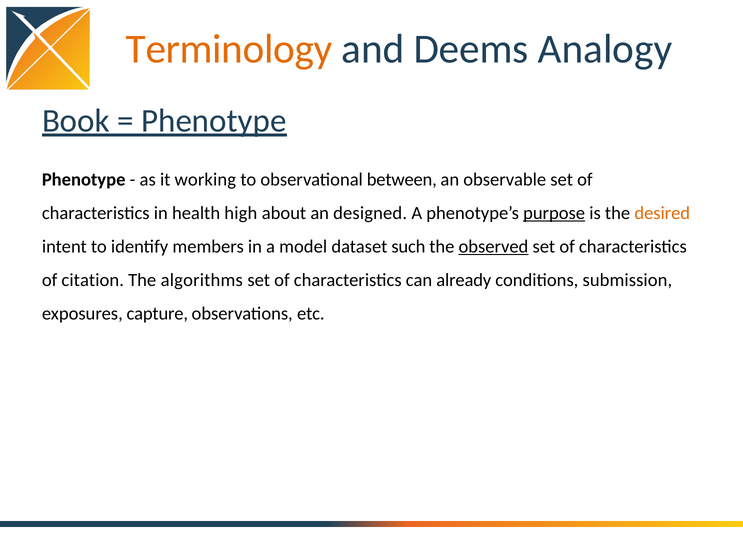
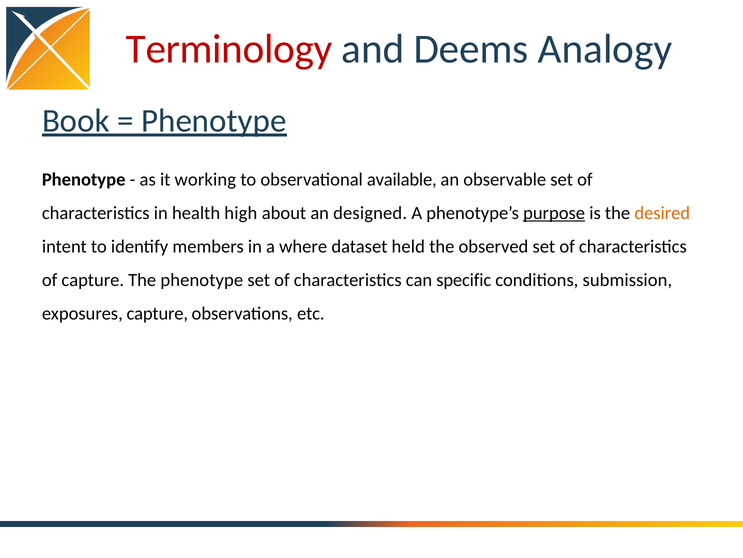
Terminology colour: orange -> red
between: between -> available
model: model -> where
such: such -> held
observed underline: present -> none
of citation: citation -> capture
The algorithms: algorithms -> phenotype
already: already -> specific
